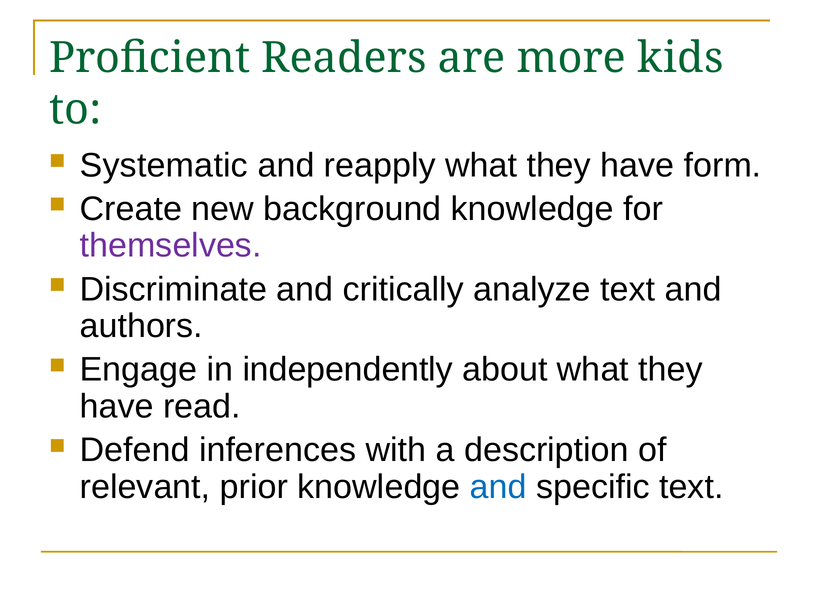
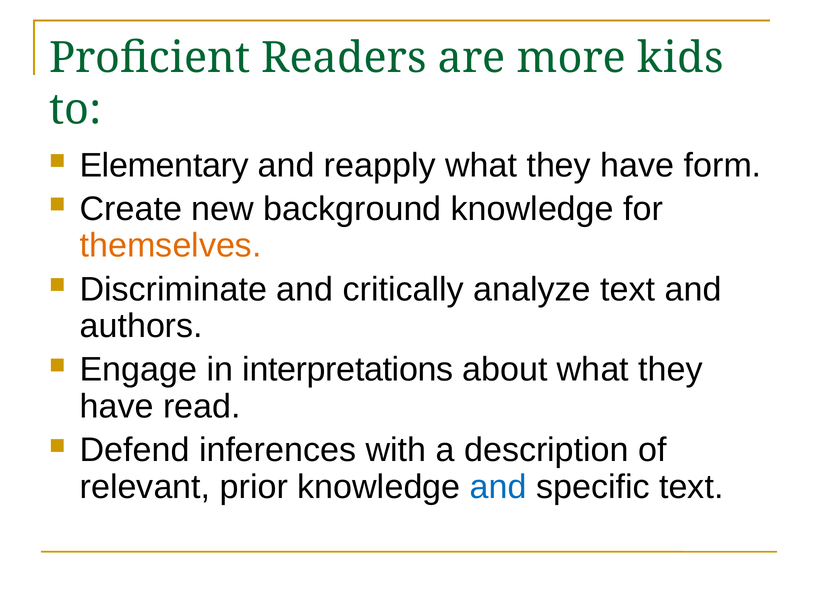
Systematic: Systematic -> Elementary
themselves colour: purple -> orange
independently: independently -> interpretations
